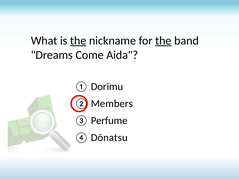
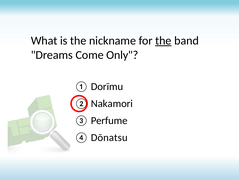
the at (78, 41) underline: present -> none
Aida: Aida -> Only
Members: Members -> Nakamori
